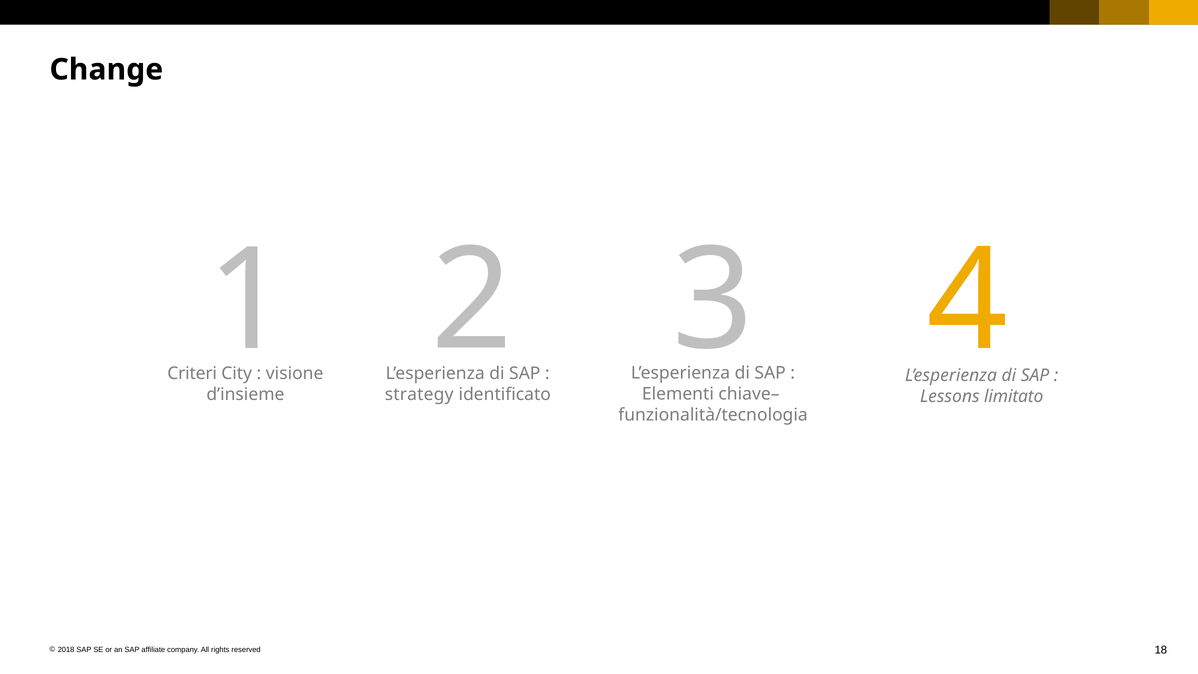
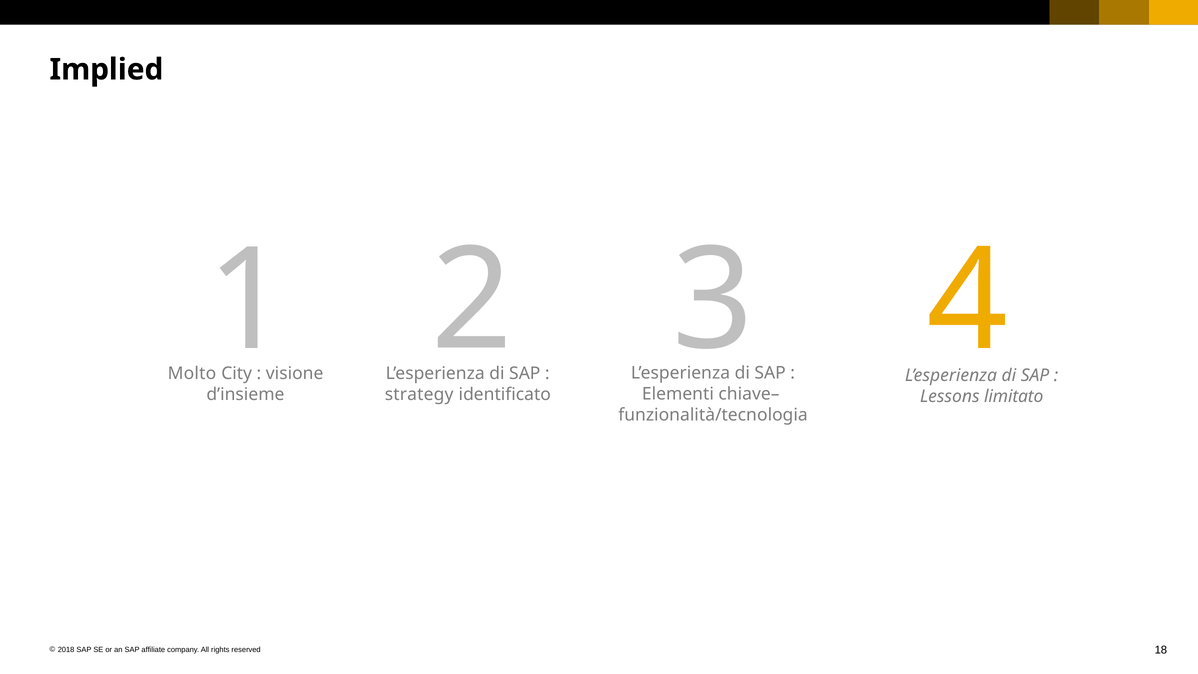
Change: Change -> Implied
Criteri: Criteri -> Molto
